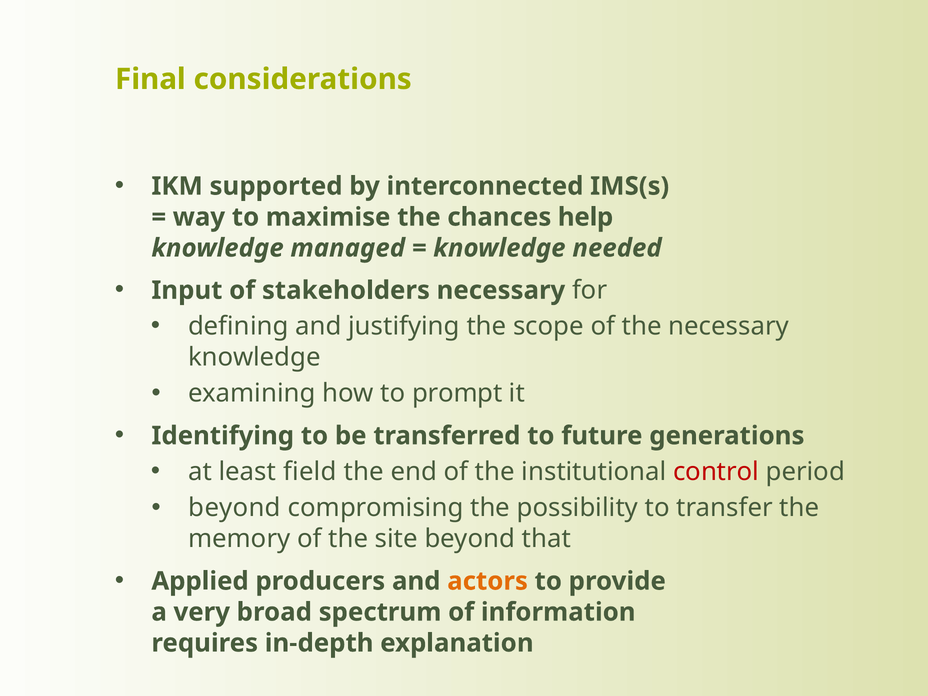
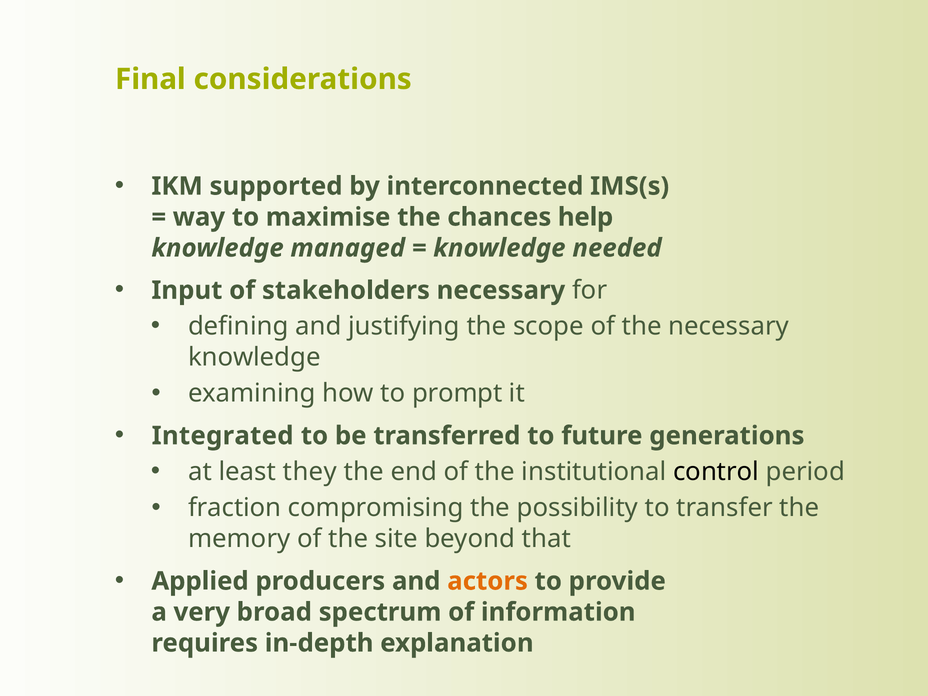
Identifying: Identifying -> Integrated
field: field -> they
control colour: red -> black
beyond at (235, 508): beyond -> fraction
